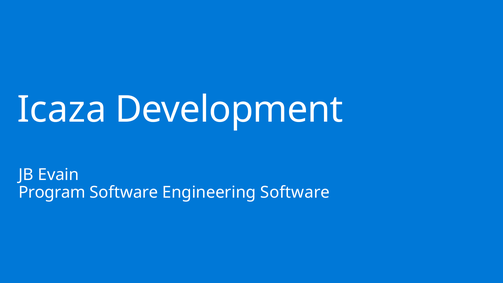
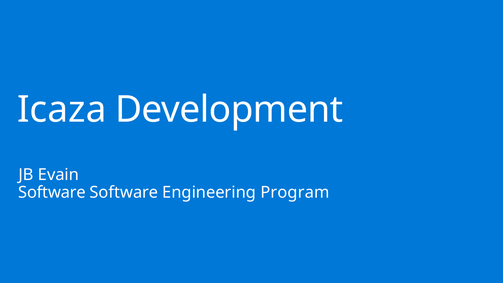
Program at (52, 192): Program -> Software
Engineering Software: Software -> Program
